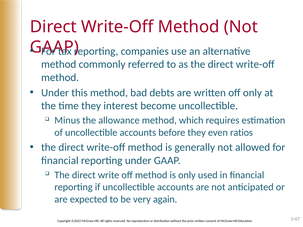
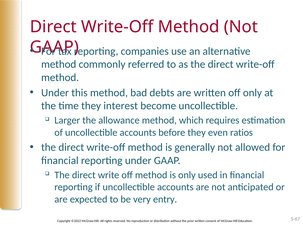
Minus: Minus -> Larger
again: again -> entry
